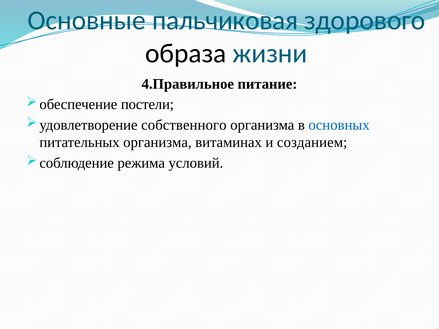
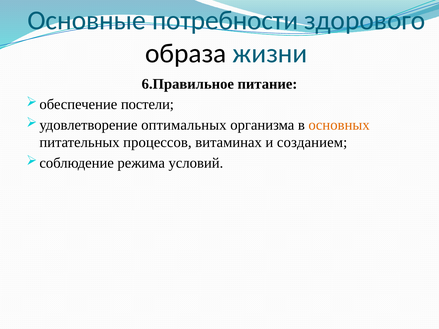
пальчиковая: пальчиковая -> потребности
4.Правильное: 4.Правильное -> 6.Правильное
собственного: собственного -> оптимальных
основных colour: blue -> orange
питательных организма: организма -> процессов
